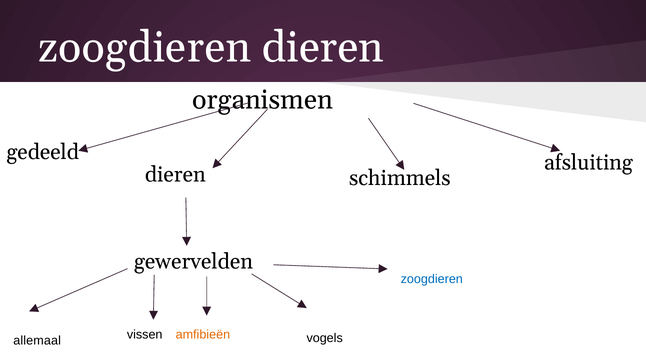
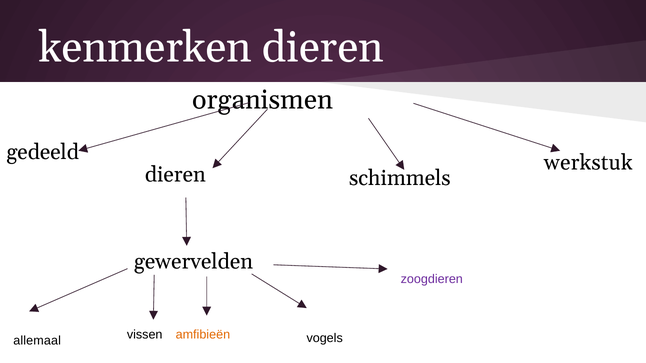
zoogdieren at (145, 48): zoogdieren -> kenmerken
afsluiting: afsluiting -> werkstuk
zoogdieren at (432, 279) colour: blue -> purple
